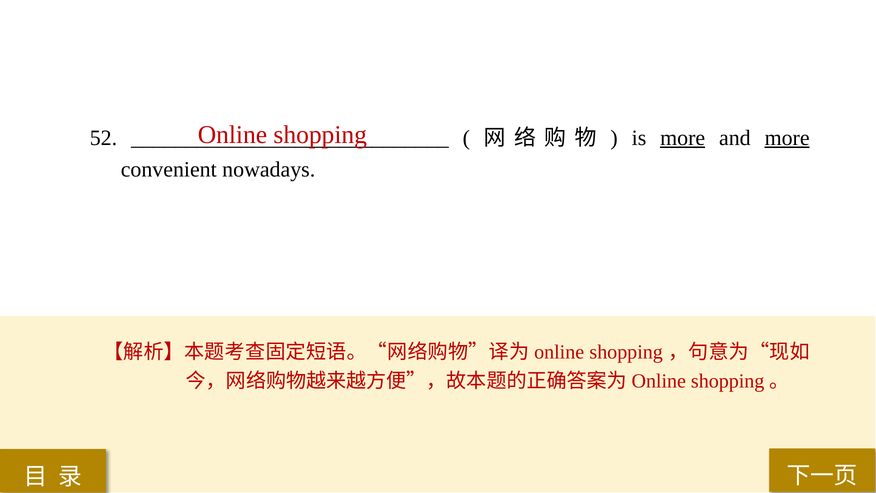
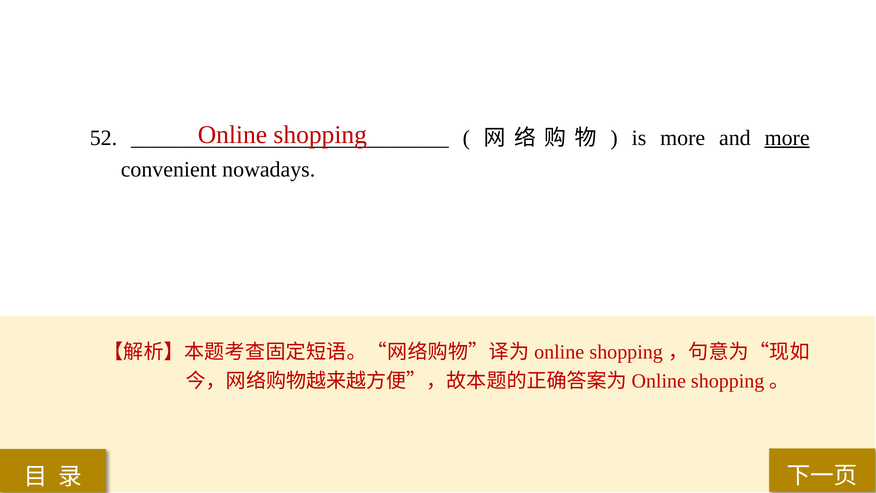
more at (683, 138) underline: present -> none
